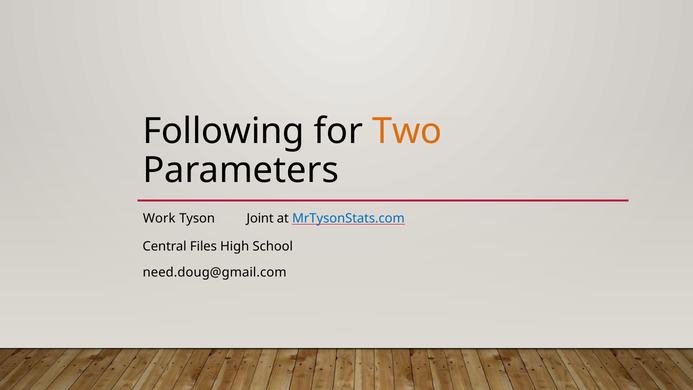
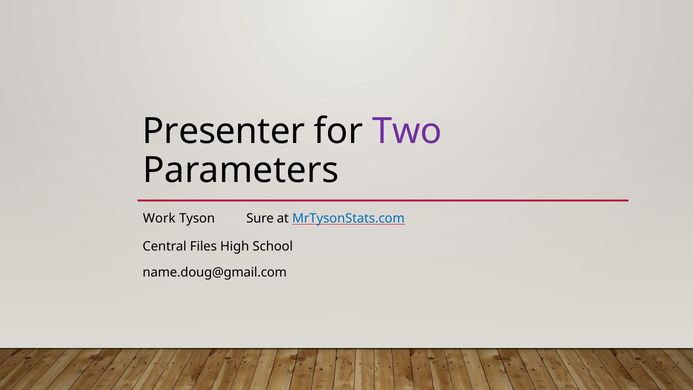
Following: Following -> Presenter
Two colour: orange -> purple
Joint: Joint -> Sure
need.doug@gmail.com: need.doug@gmail.com -> name.doug@gmail.com
